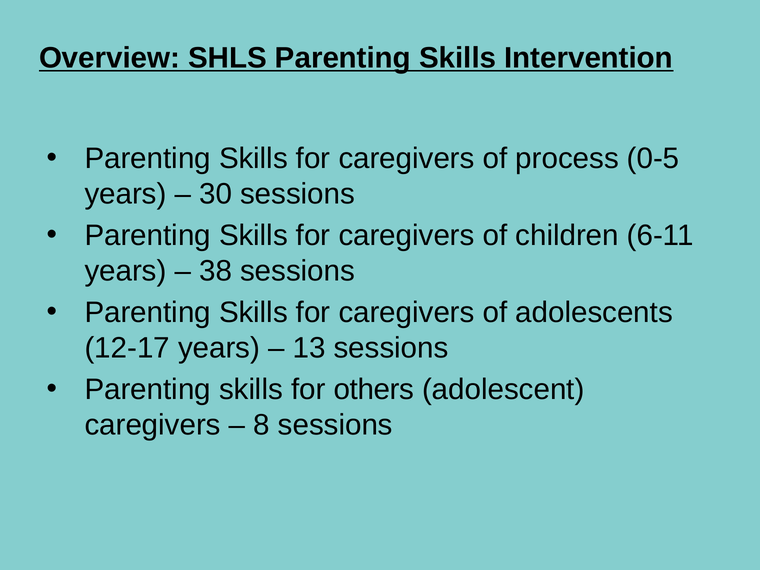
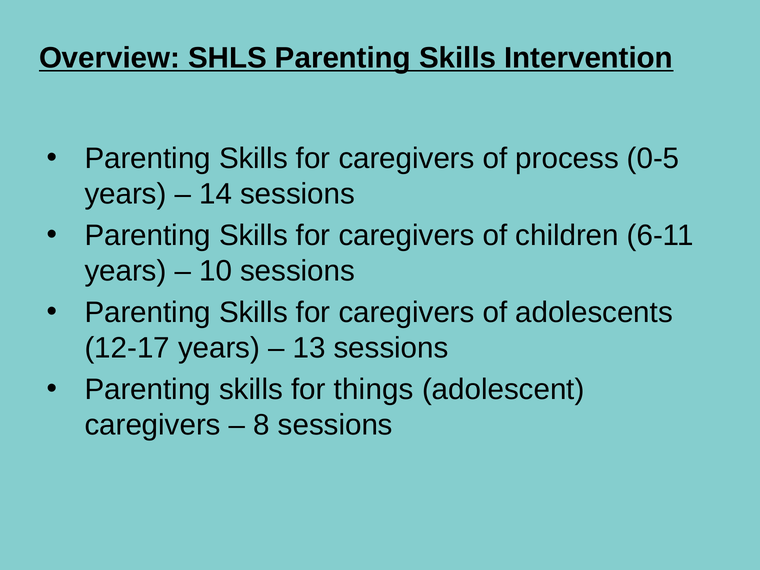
30: 30 -> 14
38: 38 -> 10
others: others -> things
